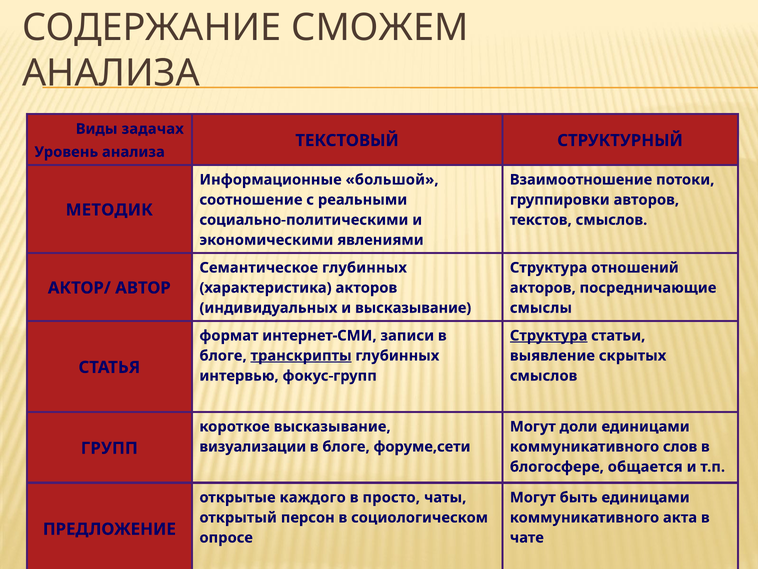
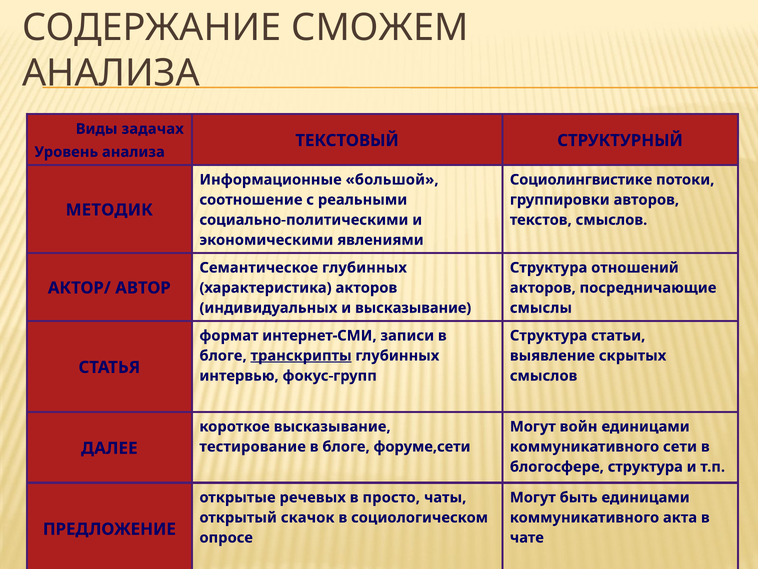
Взаимоотношение at (581, 180): Взаимоотношение -> Социолингвистике
Структура at (549, 335) underline: present -> none
доли: доли -> войн
визуализации: визуализации -> тестирование
слов: слов -> сети
ГРУПП: ГРУПП -> ДАЛЕЕ
блогосфере общается: общается -> структура
открытые каждого: каждого -> речевых
персон: персон -> скачок
